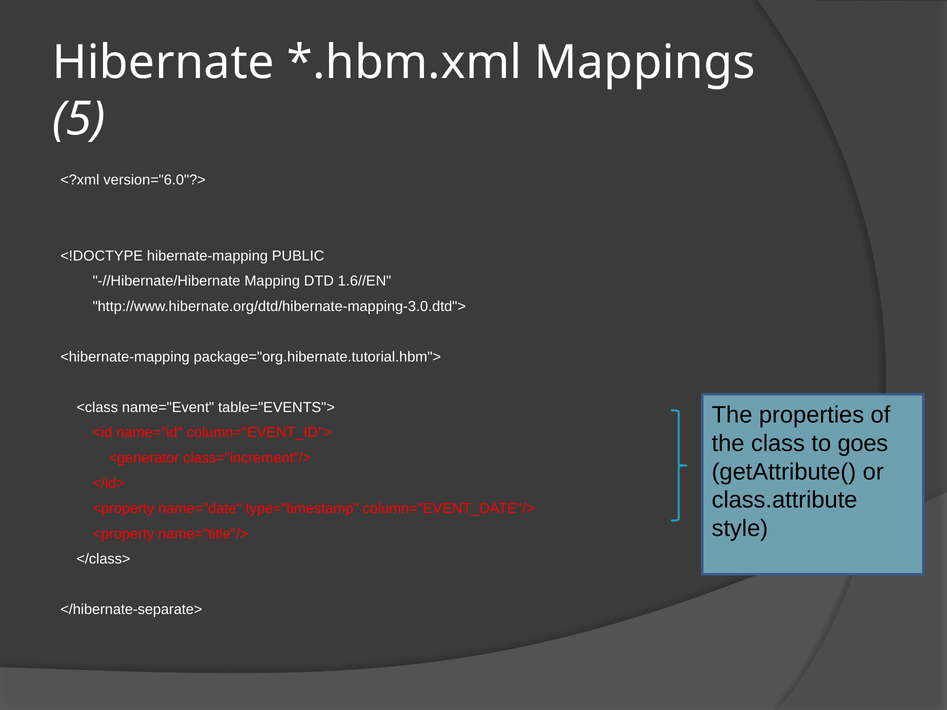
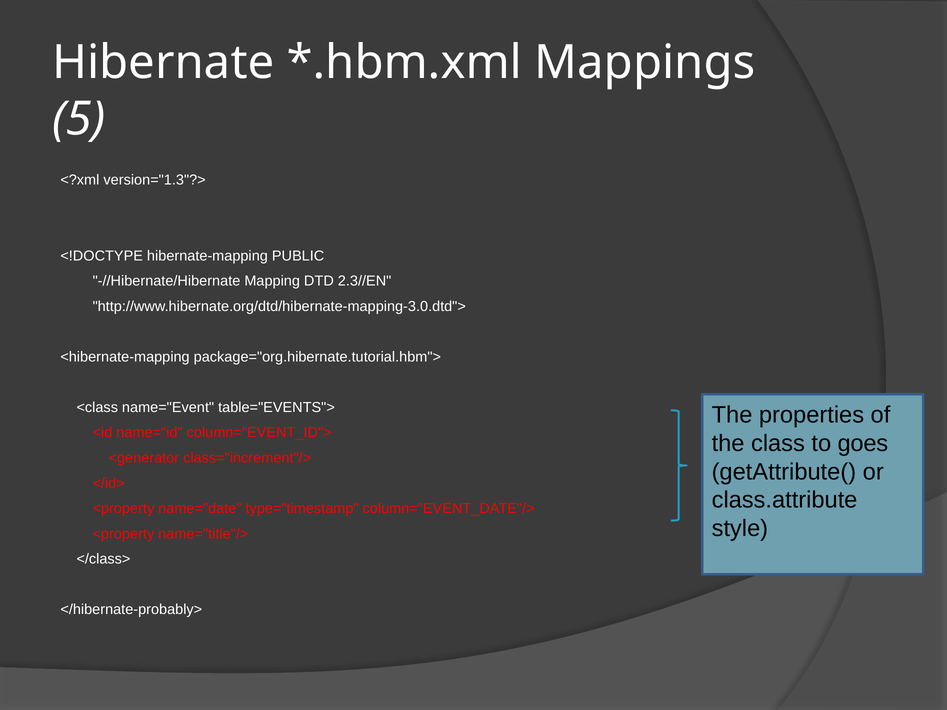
version="6.0"?>: version="6.0"?> -> version="1.3"?>
1.6//EN: 1.6//EN -> 2.3//EN
</hibernate-separate>: </hibernate-separate> -> </hibernate-probably>
